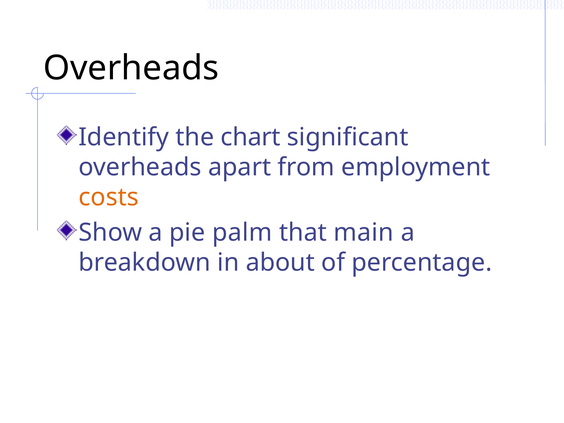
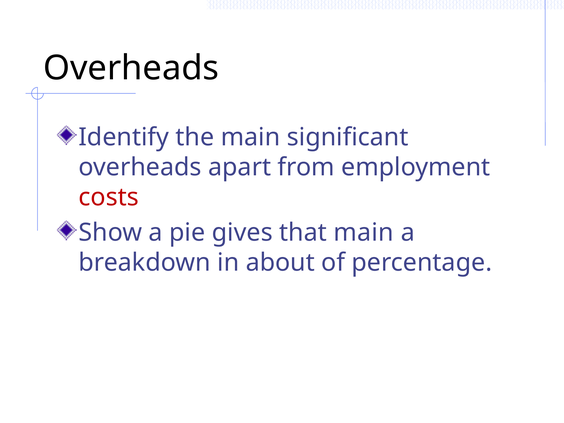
the chart: chart -> main
costs colour: orange -> red
palm: palm -> gives
